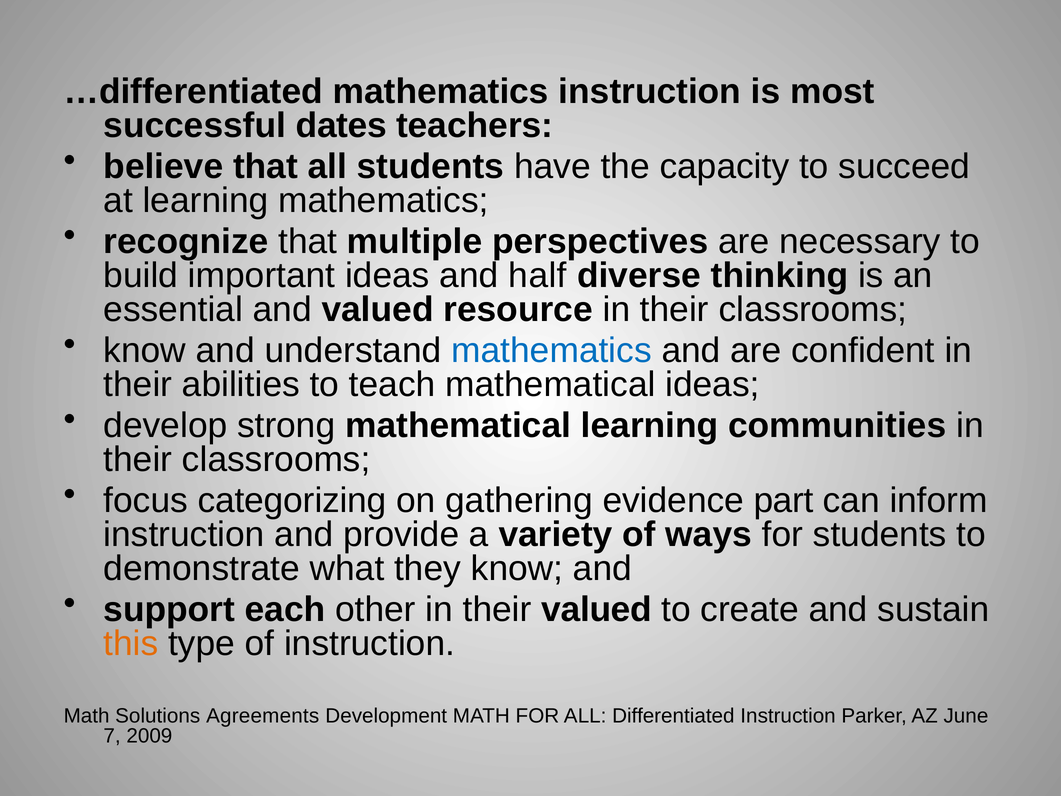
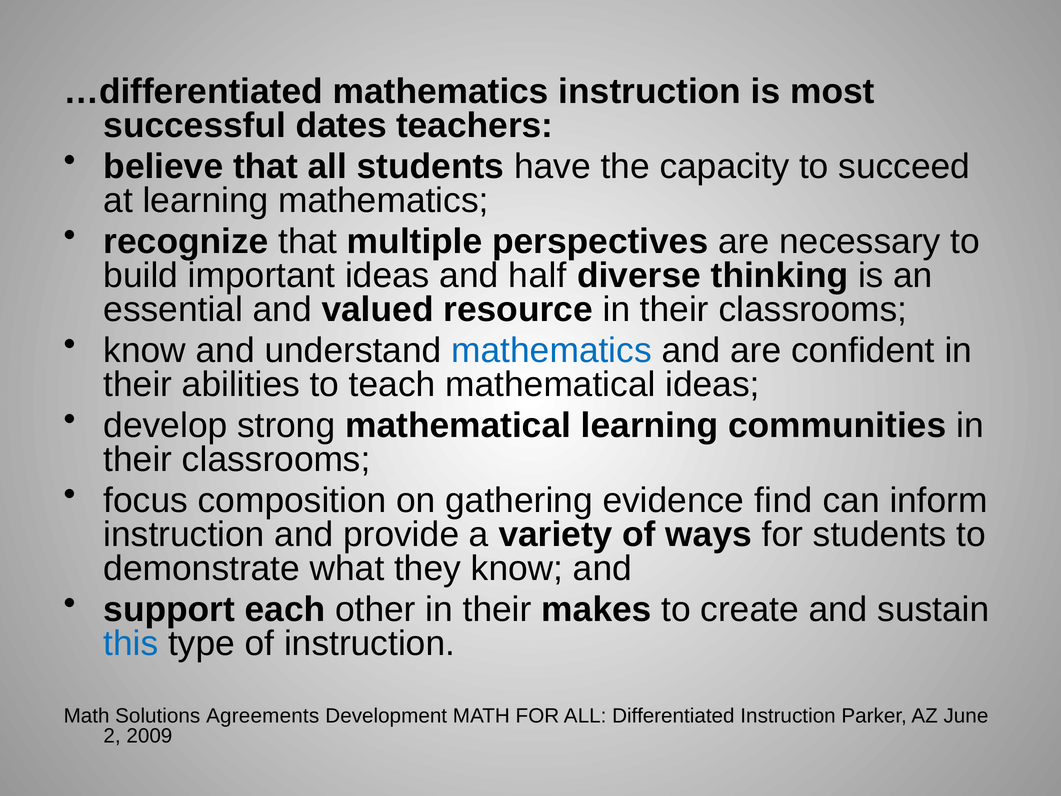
categorizing: categorizing -> composition
part: part -> find
their valued: valued -> makes
this colour: orange -> blue
7: 7 -> 2
